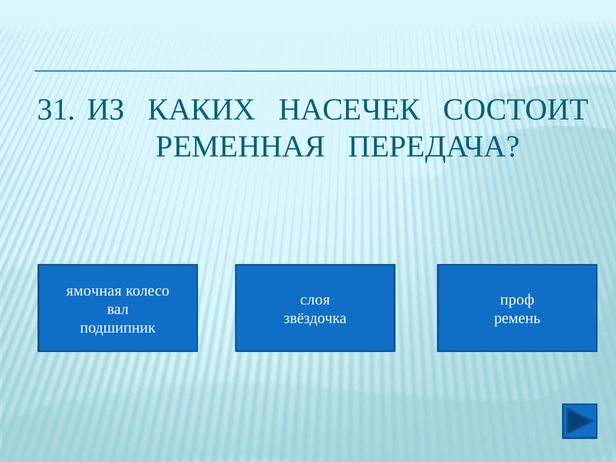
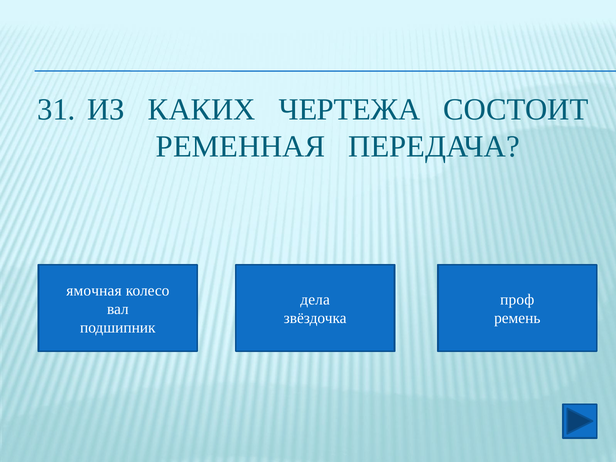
НАСЕЧЕК: НАСЕЧЕК -> ЧЕРТЕЖА
слоя: слоя -> дела
